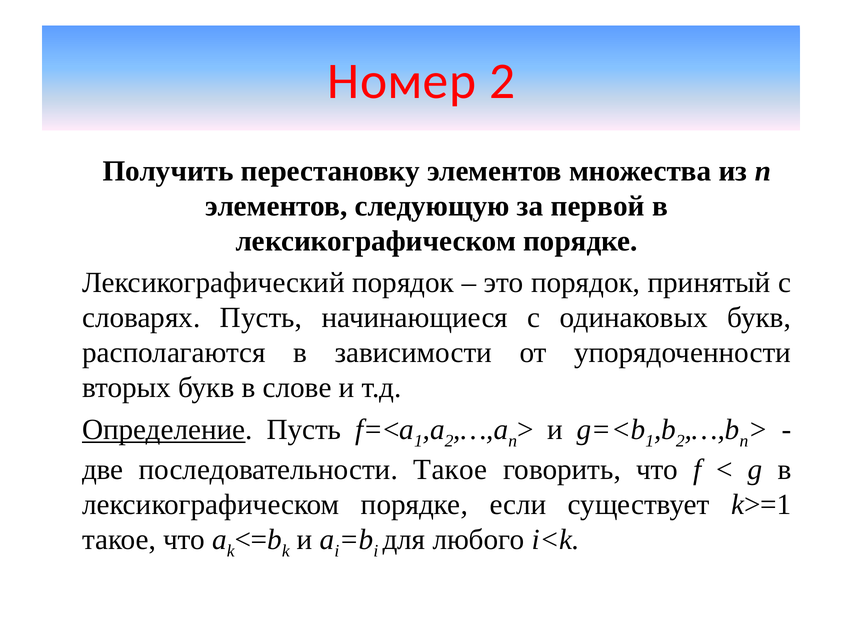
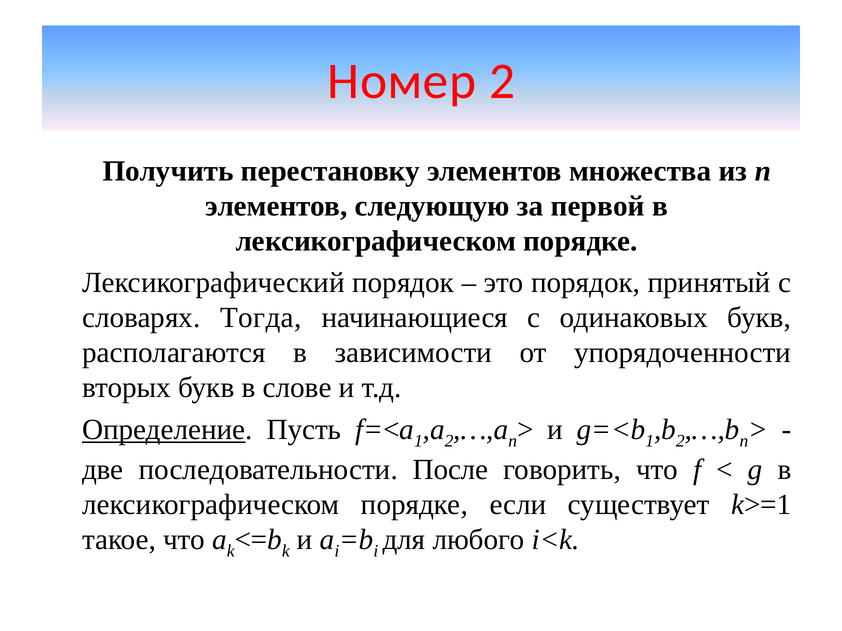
словарях Пусть: Пусть -> Тогда
последовательности Такое: Такое -> После
